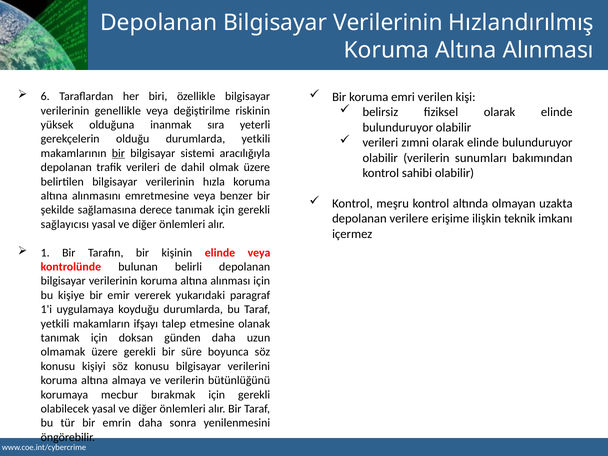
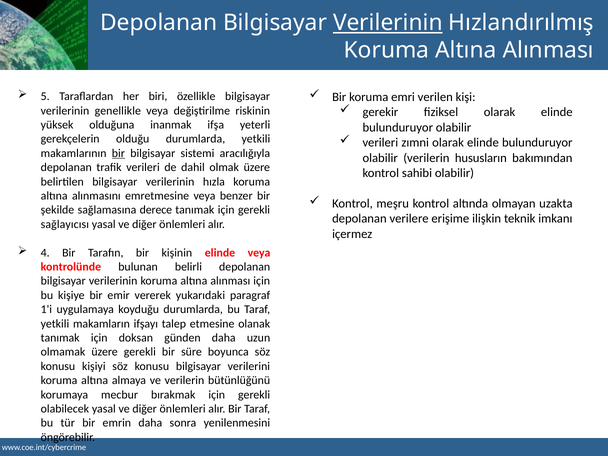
Verilerinin at (388, 23) underline: none -> present
6: 6 -> 5
belirsiz: belirsiz -> gerekir
sıra: sıra -> ifşa
sunumları: sunumları -> hususların
1: 1 -> 4
